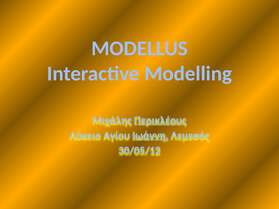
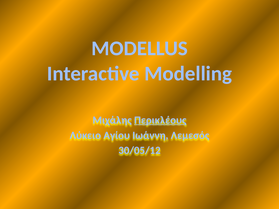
Ιωάννη underline: present -> none
